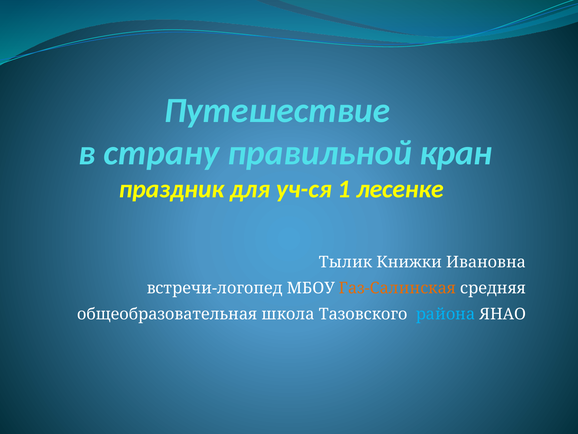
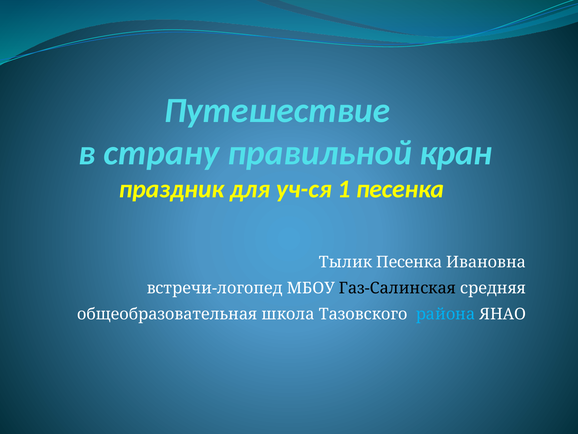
1 лесенке: лесенке -> песенка
Тылик Книжки: Книжки -> Песенка
Газ-Салинская colour: orange -> black
